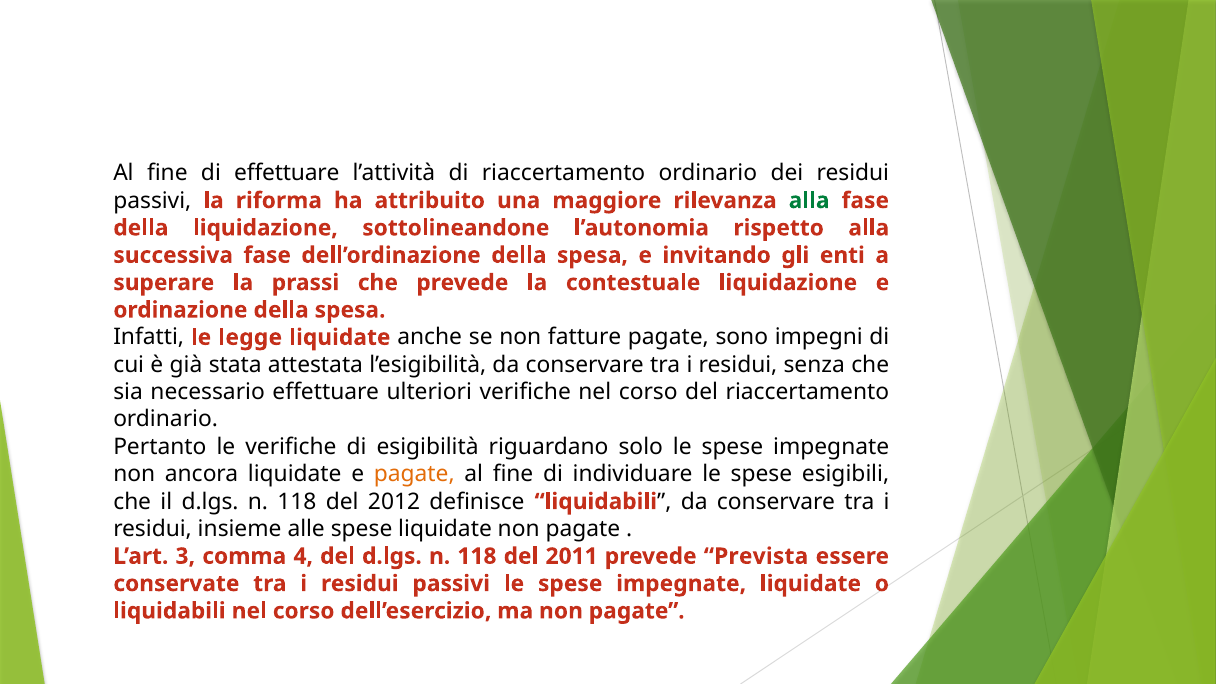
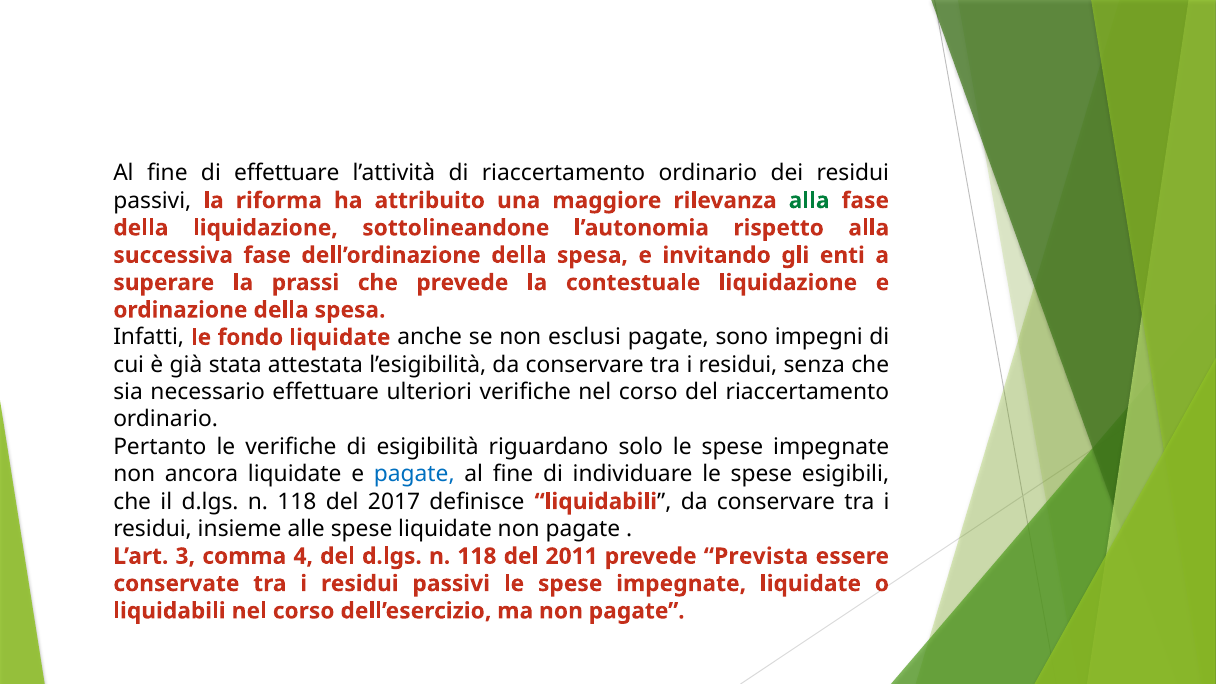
legge: legge -> fondo
fatture: fatture -> esclusi
pagate at (414, 474) colour: orange -> blue
2012: 2012 -> 2017
